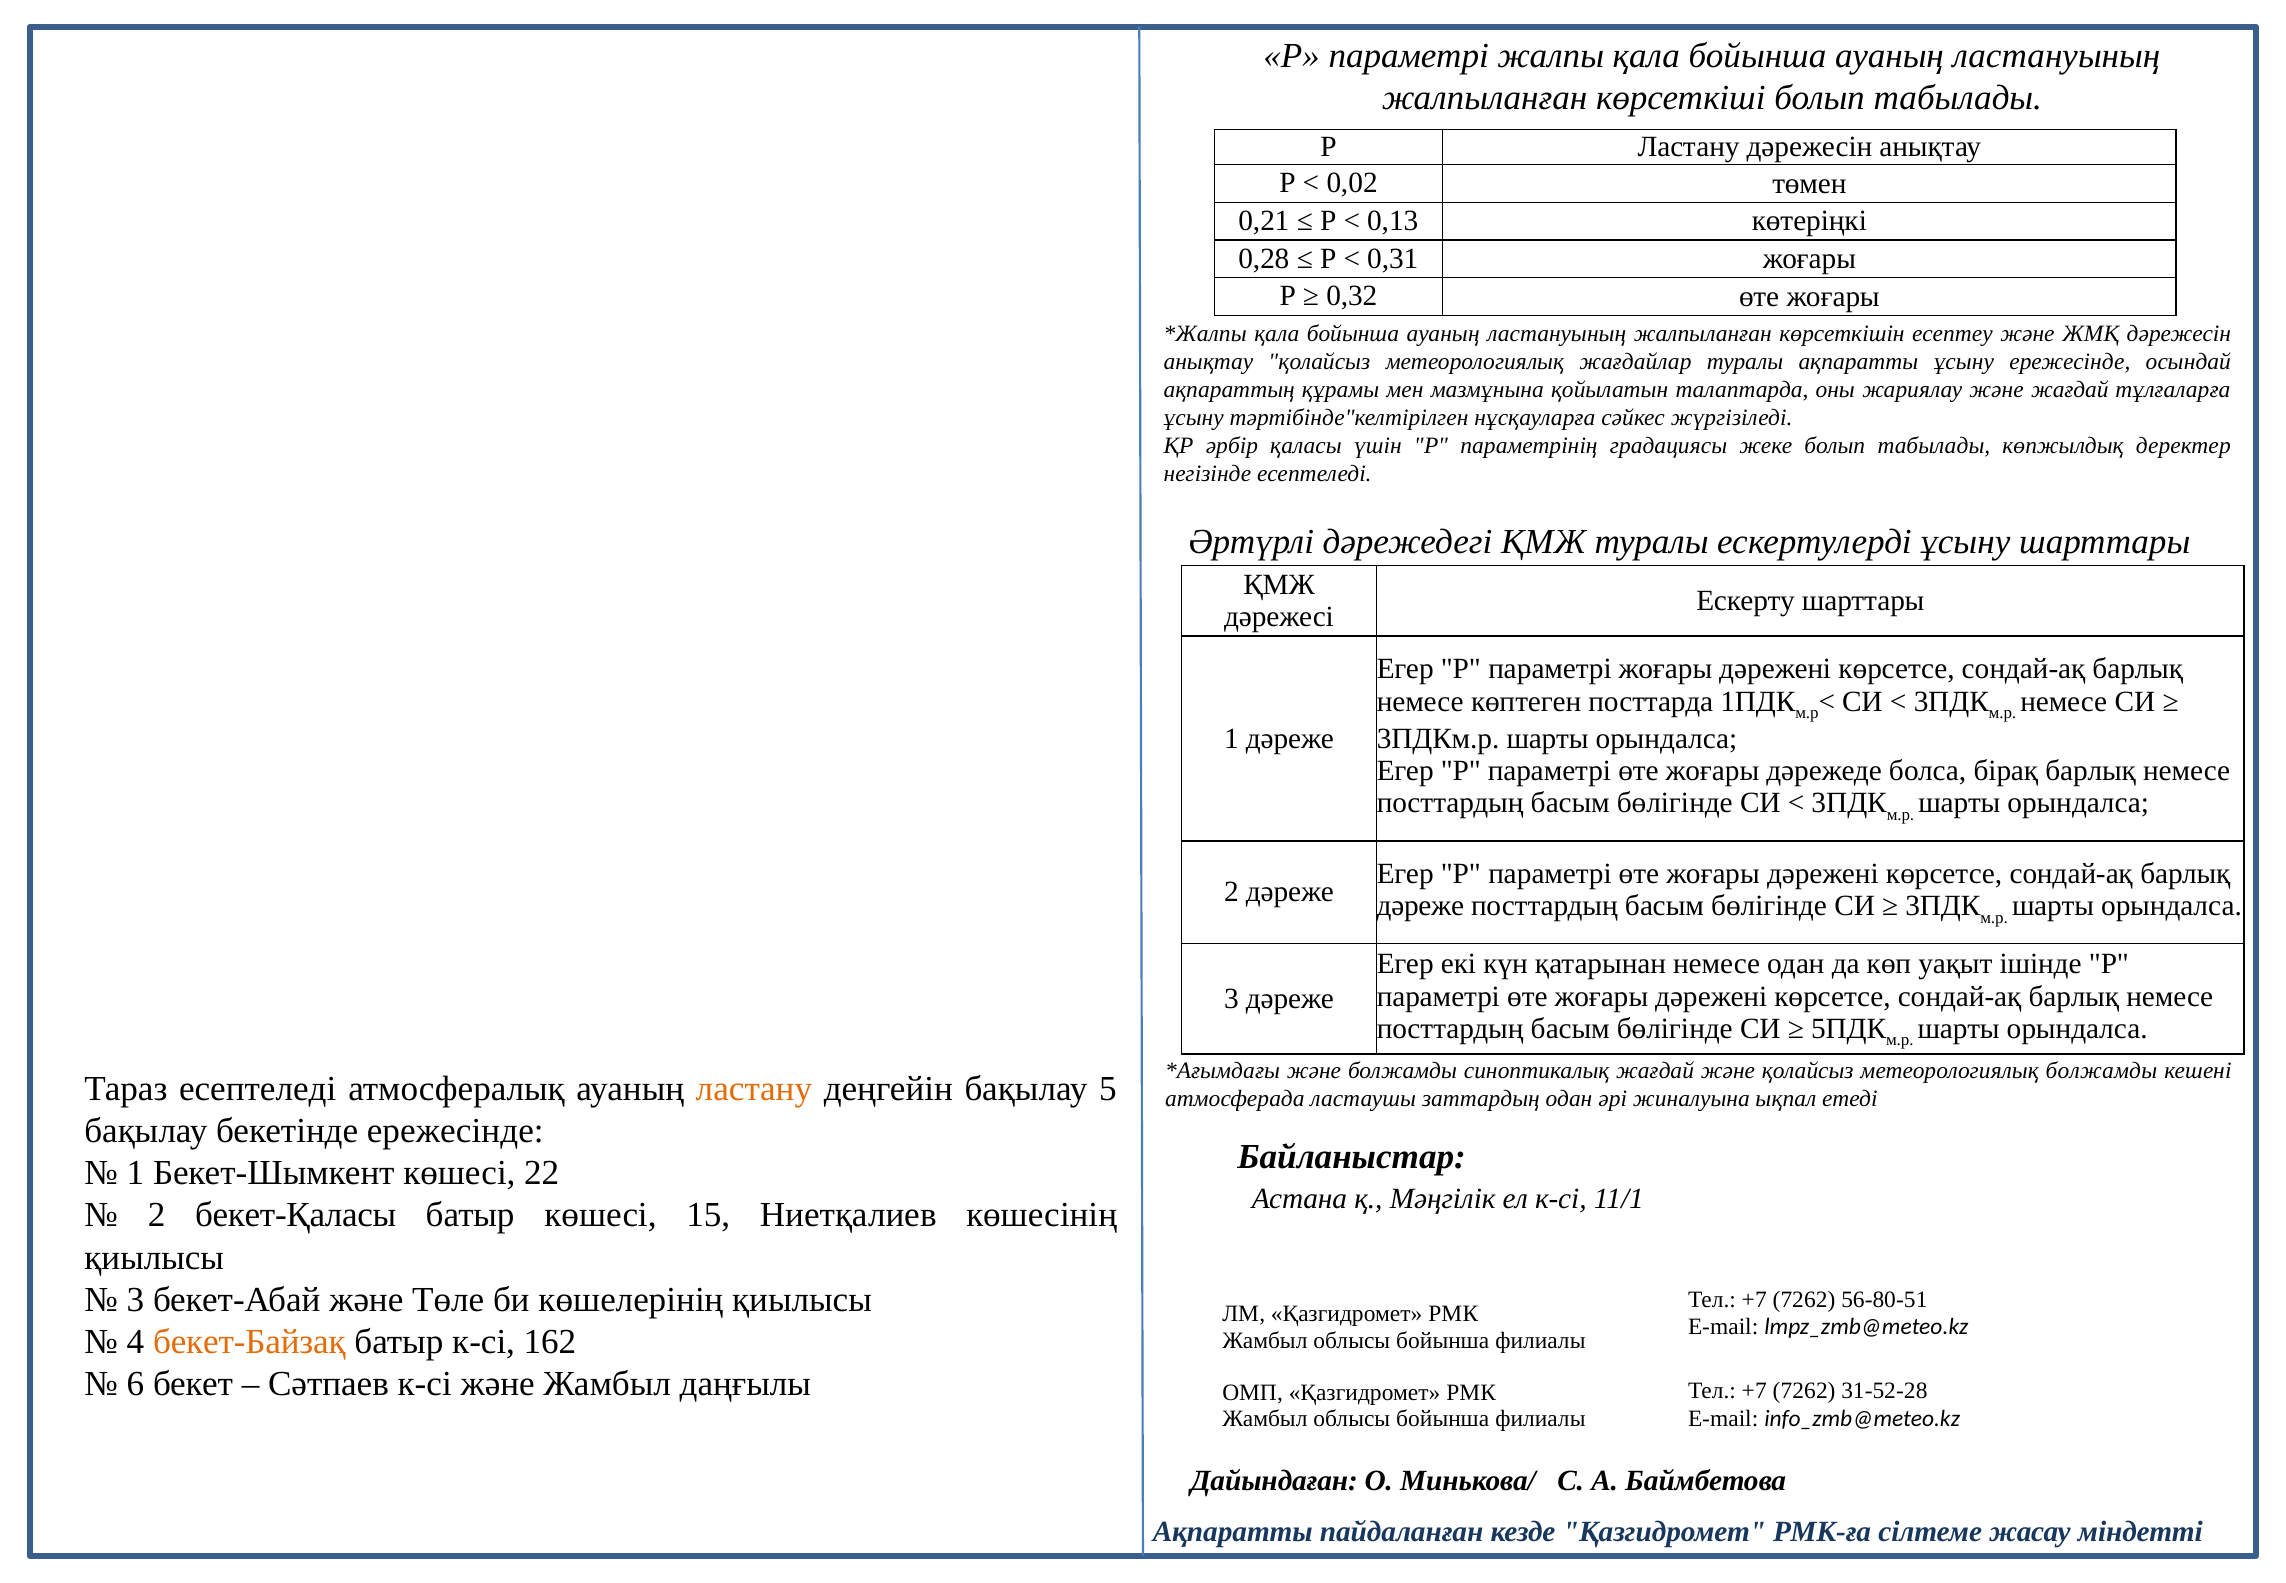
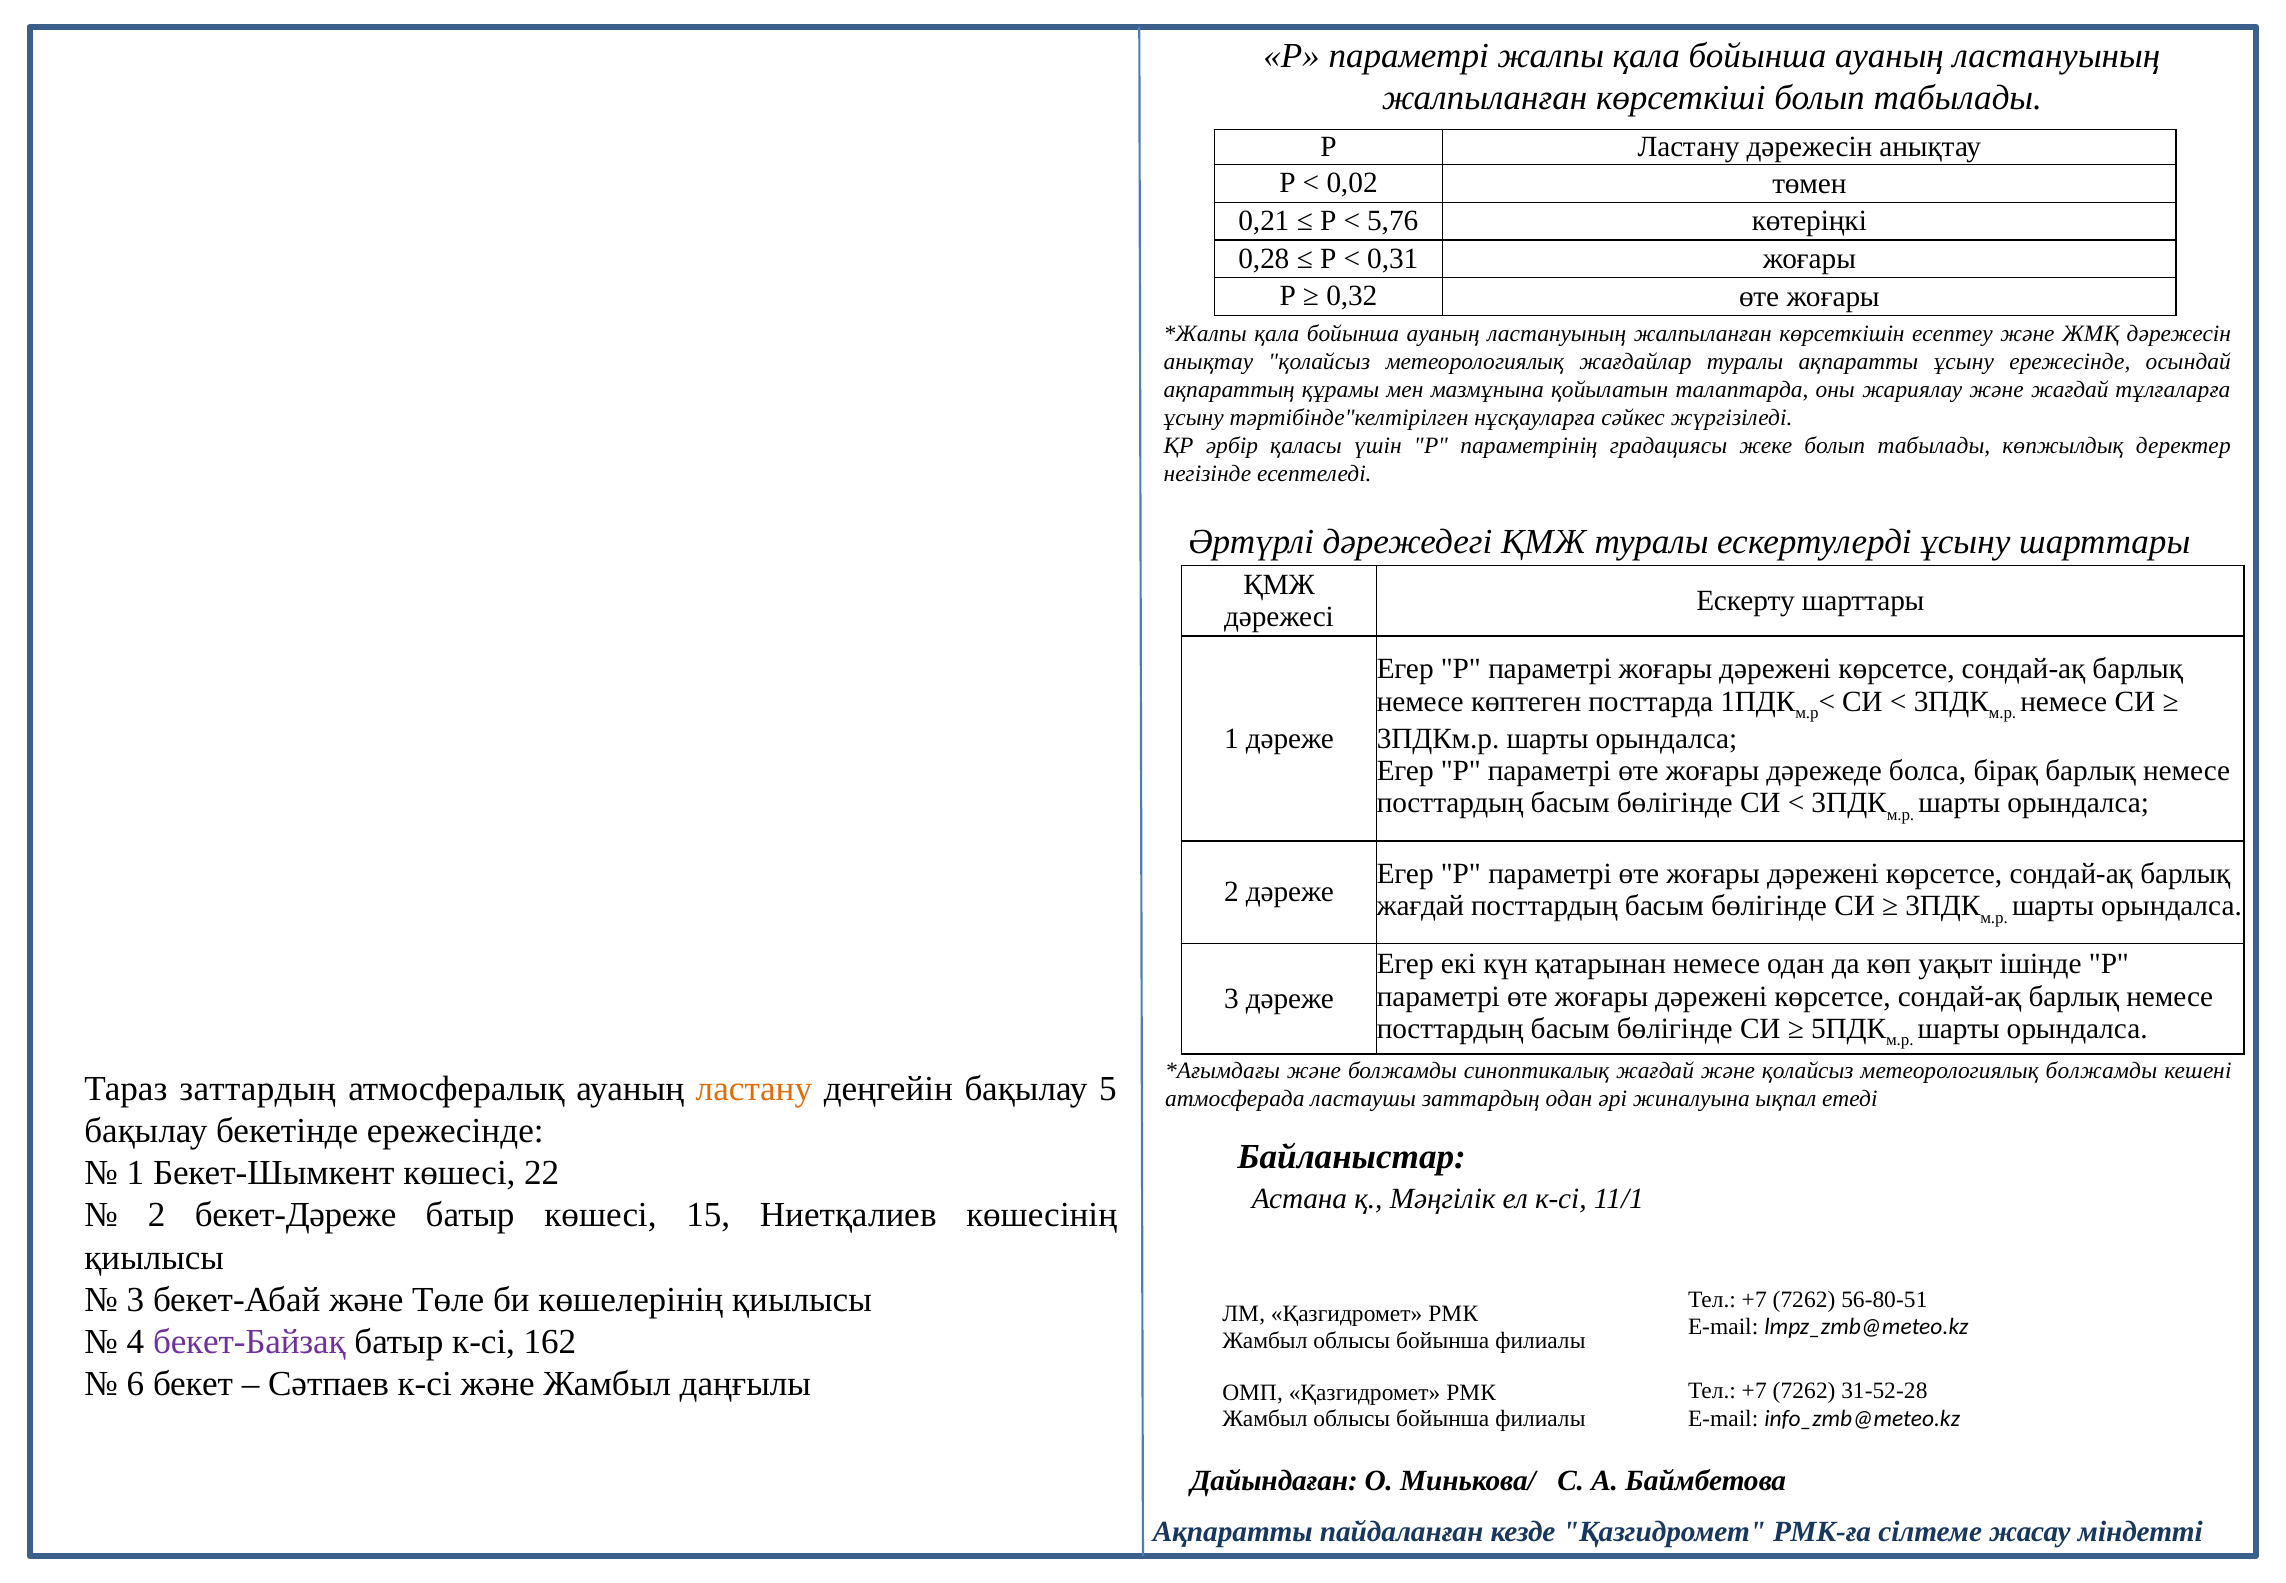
0,13: 0,13 -> 5,76
дәреже at (1420, 906): дәреже -> жағдай
Тараз есептеледі: есептеледі -> заттардың
бекет-Қаласы: бекет-Қаласы -> бекет-Дәреже
бекет-Байзақ colour: orange -> purple
